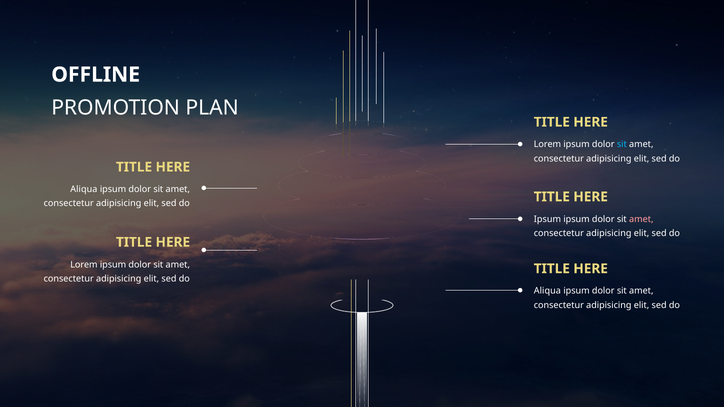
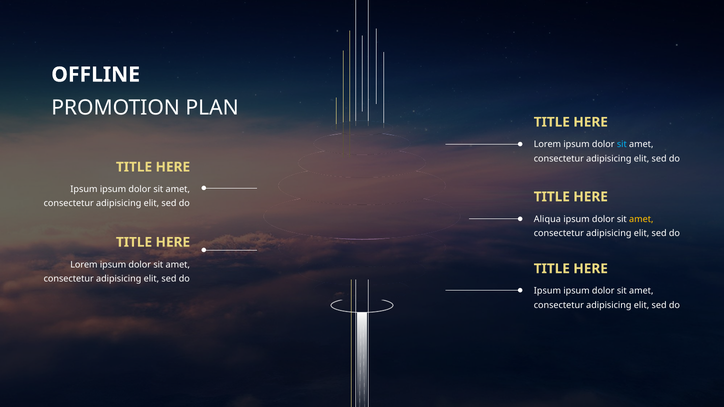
Aliqua at (84, 189): Aliqua -> Ipsum
Ipsum at (547, 219): Ipsum -> Aliqua
amet at (641, 219) colour: pink -> yellow
Aliqua at (547, 291): Aliqua -> Ipsum
